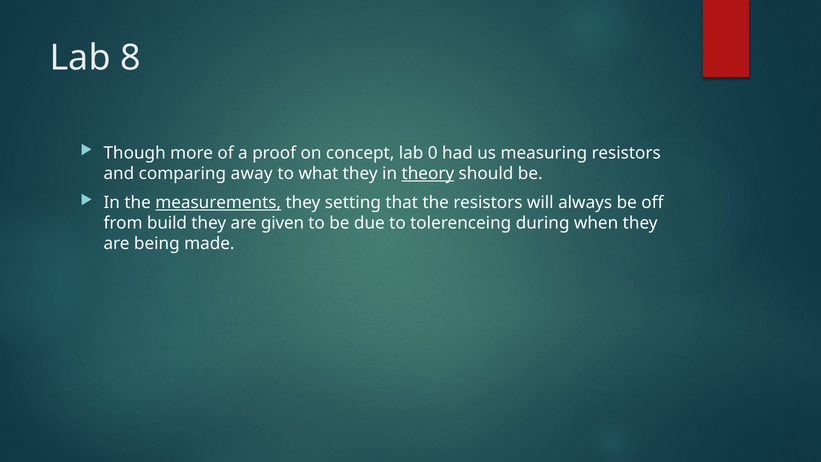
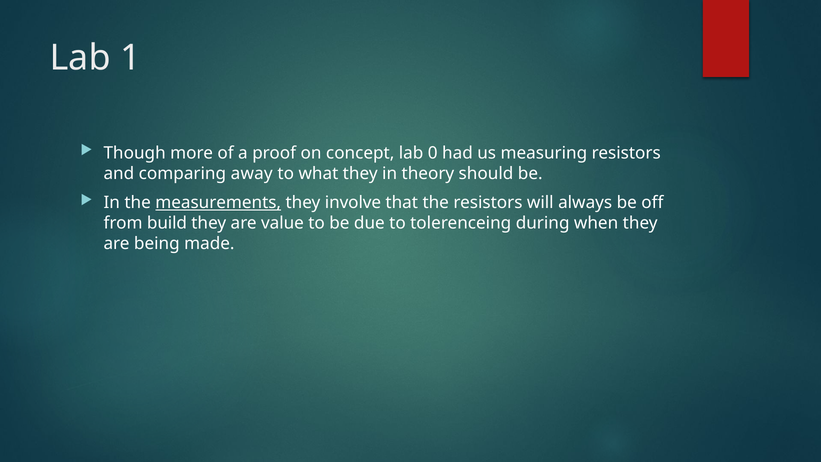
8: 8 -> 1
theory underline: present -> none
setting: setting -> involve
given: given -> value
